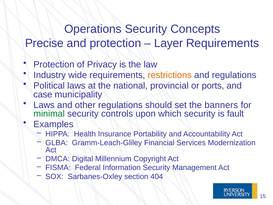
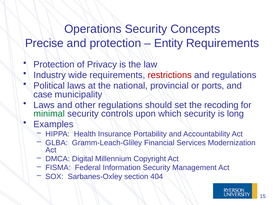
Layer: Layer -> Entity
restrictions colour: orange -> red
banners: banners -> recoding
fault: fault -> long
